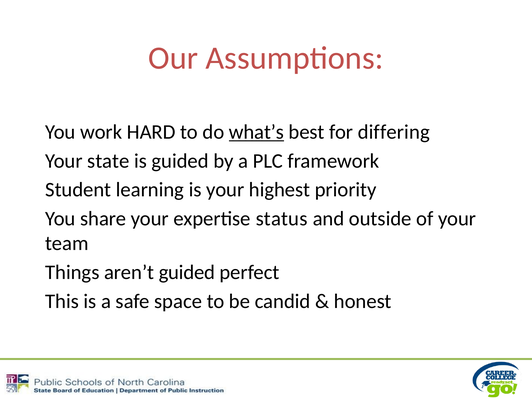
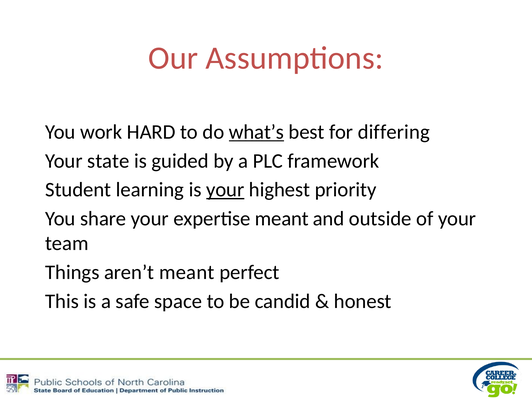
your at (225, 190) underline: none -> present
expertise status: status -> meant
aren’t guided: guided -> meant
